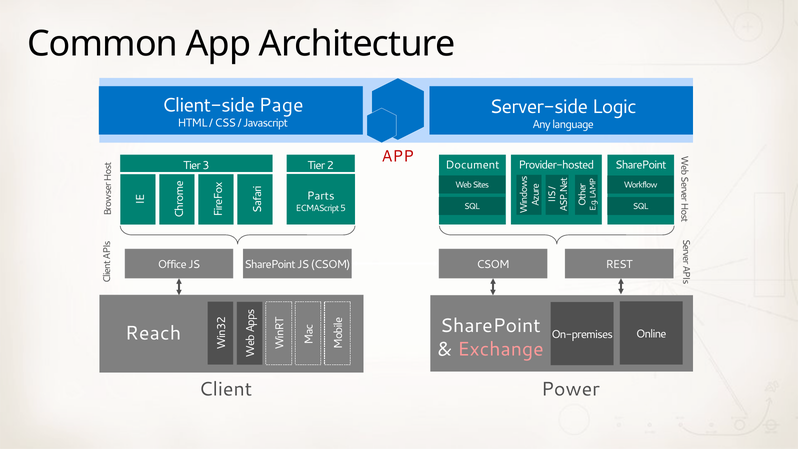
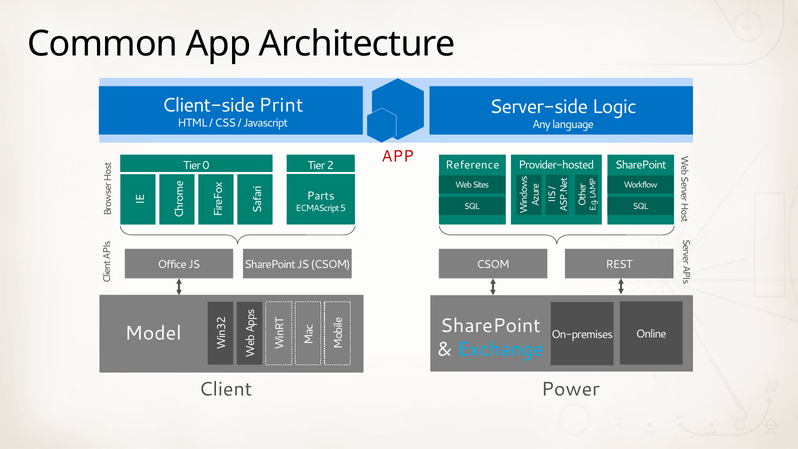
Page: Page -> Print
Tier 3: 3 -> 0
Document: Document -> Reference
Reach: Reach -> Model
Exchange colour: pink -> light blue
